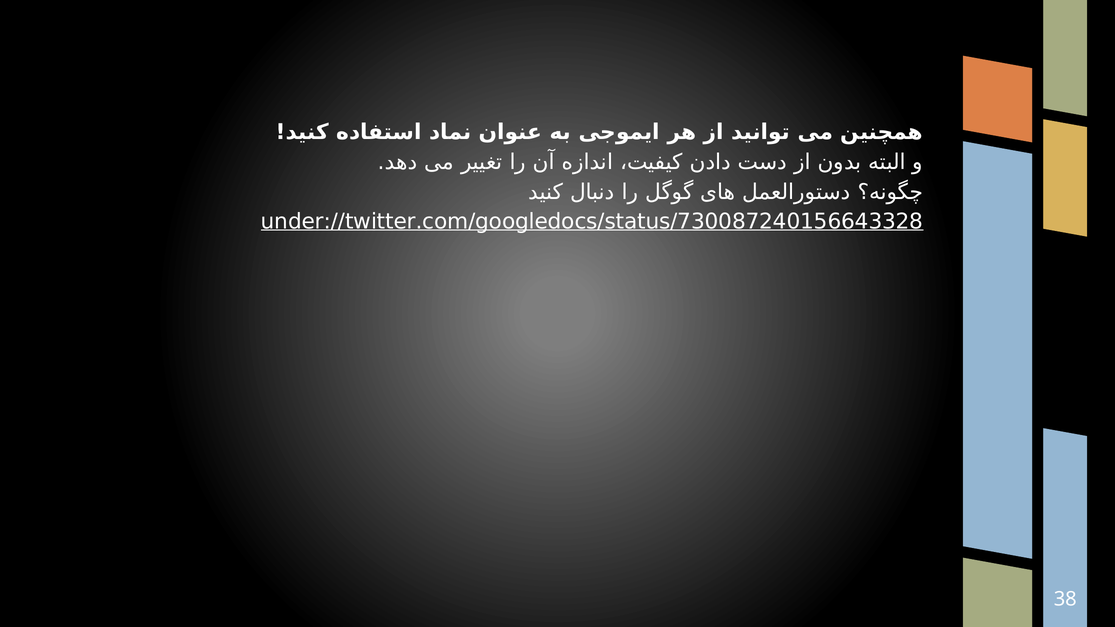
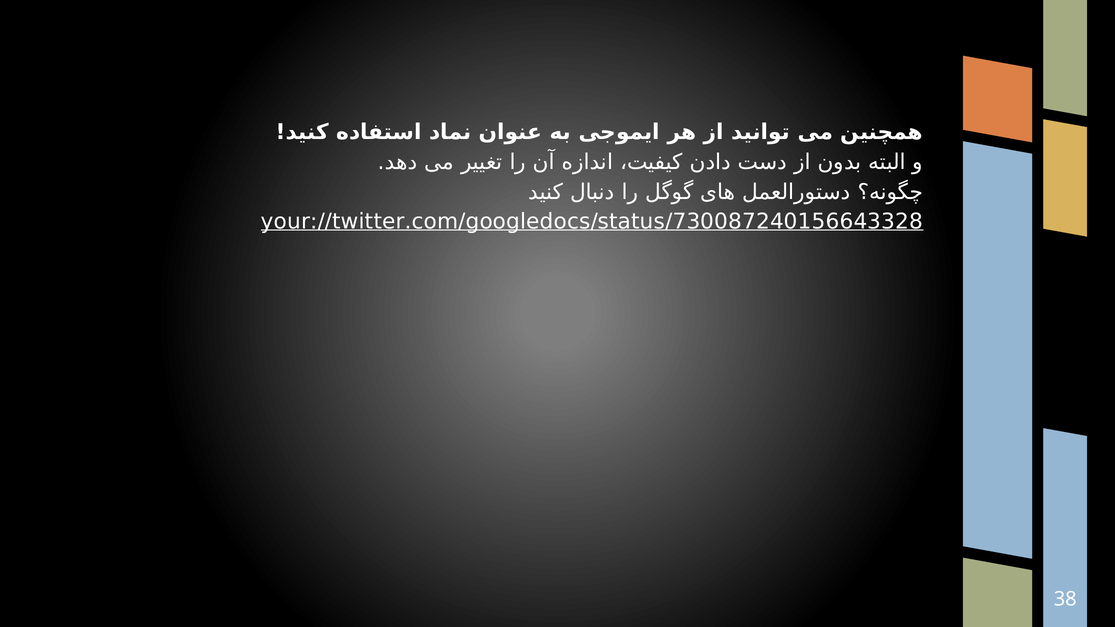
under://twitter.com/googledocs/status/730087240156643328: under://twitter.com/googledocs/status/730087240156643328 -> your://twitter.com/googledocs/status/730087240156643328
